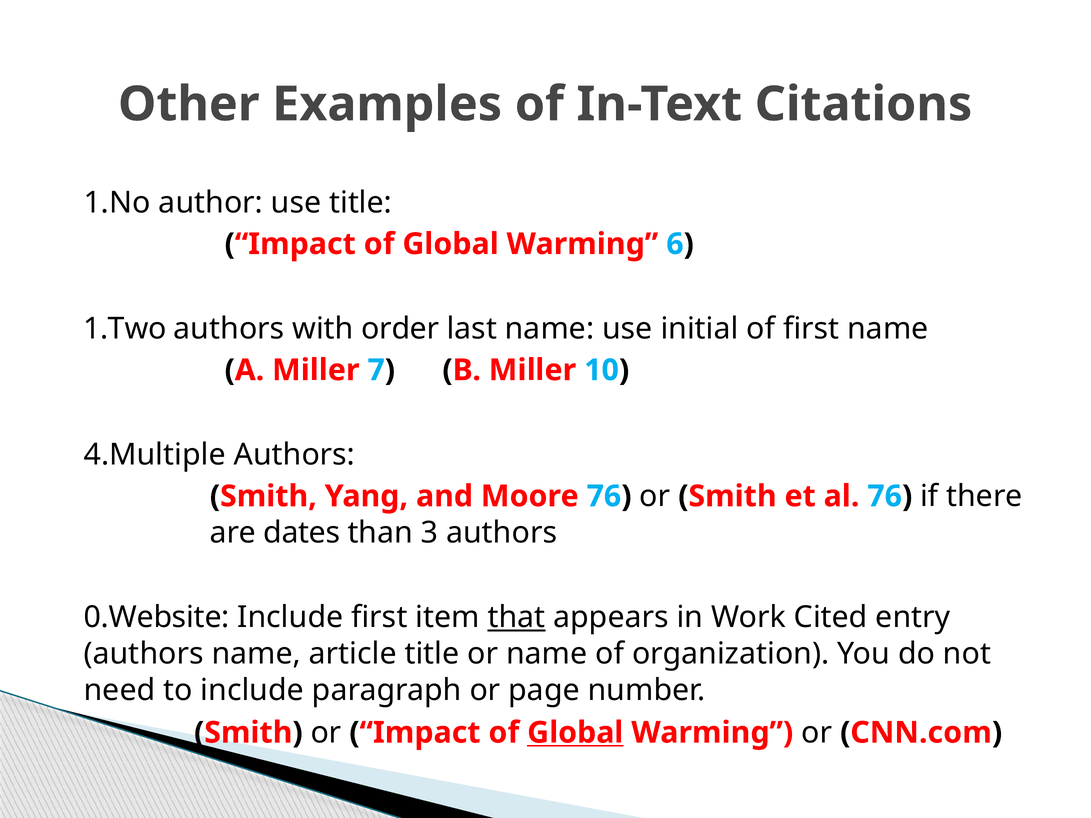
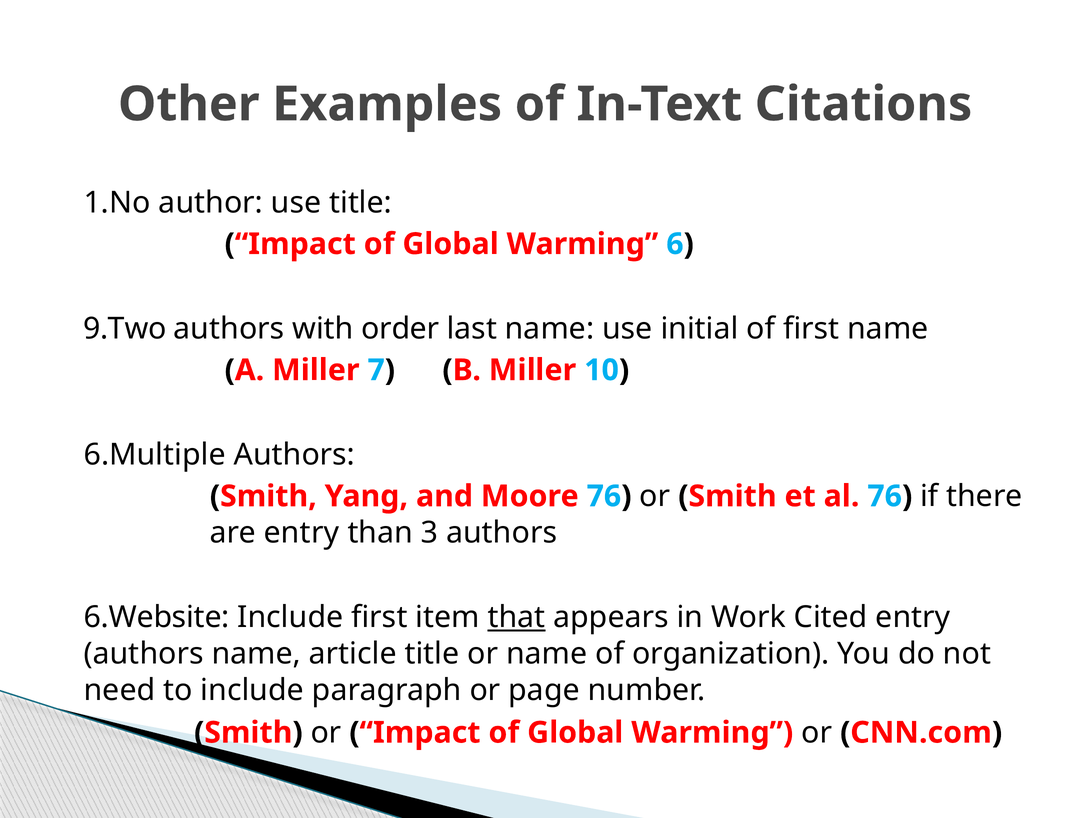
1.Two: 1.Two -> 9.Two
4.Multiple: 4.Multiple -> 6.Multiple
are dates: dates -> entry
0.Website: 0.Website -> 6.Website
Global at (575, 733) underline: present -> none
